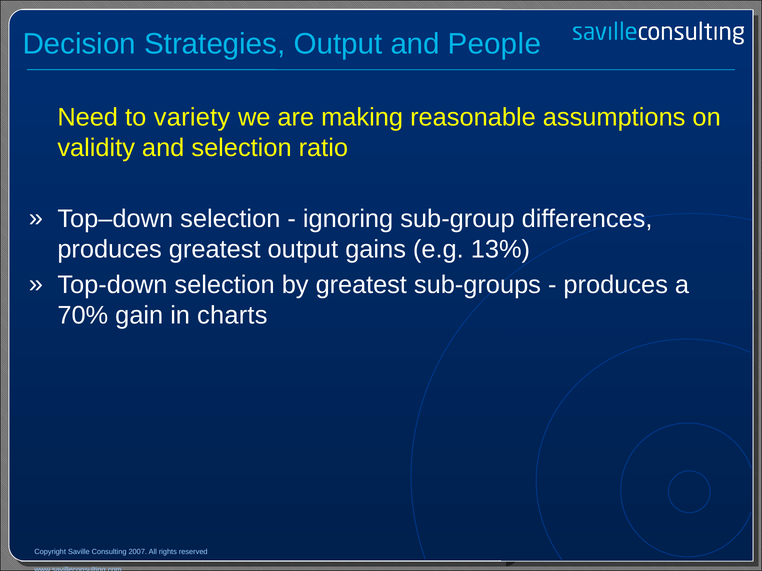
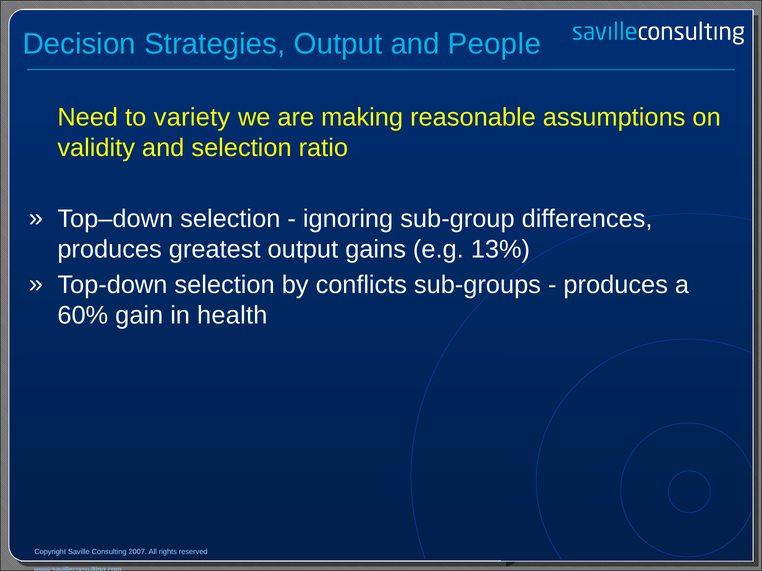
by greatest: greatest -> conflicts
70%: 70% -> 60%
charts: charts -> health
